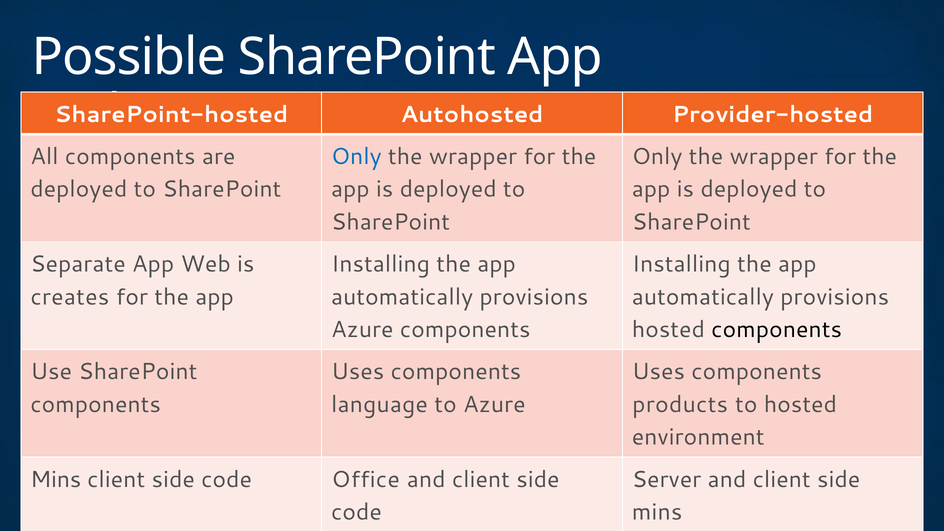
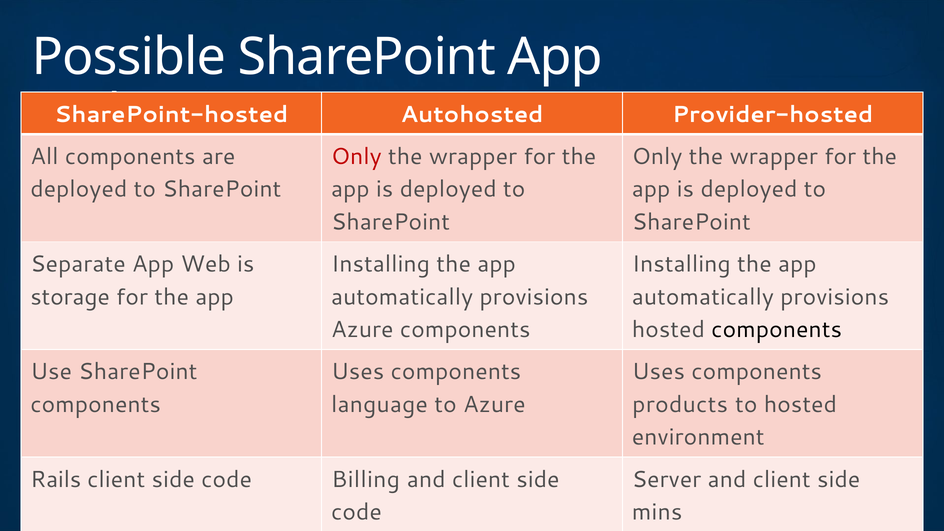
Only at (356, 157) colour: blue -> red
creates: creates -> storage
Mins at (56, 479): Mins -> Rails
Office: Office -> Billing
